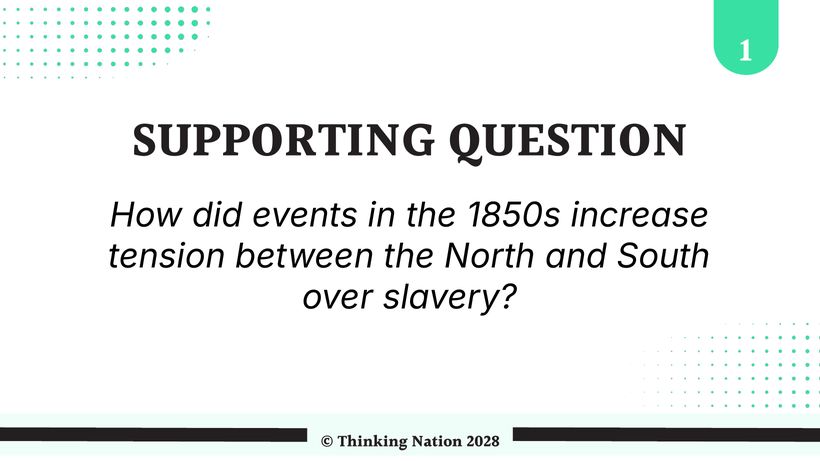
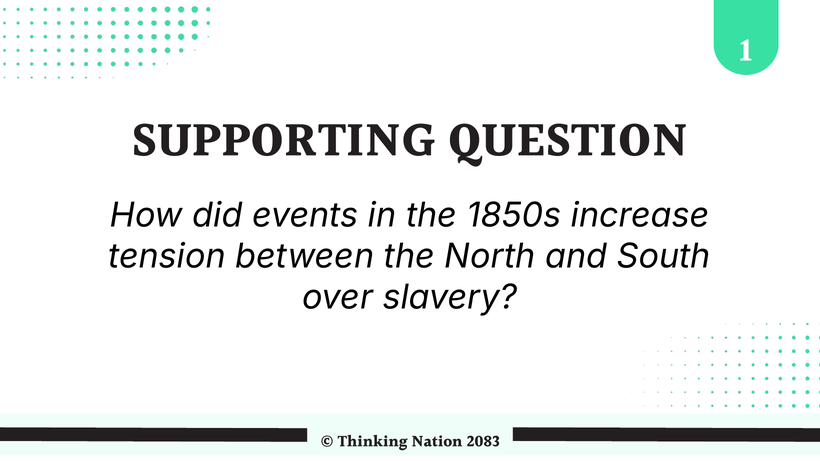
2028: 2028 -> 2083
